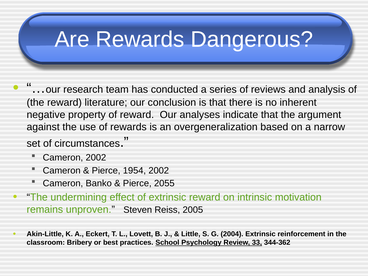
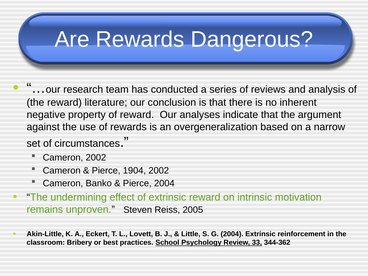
1954: 1954 -> 1904
Pierce 2055: 2055 -> 2004
